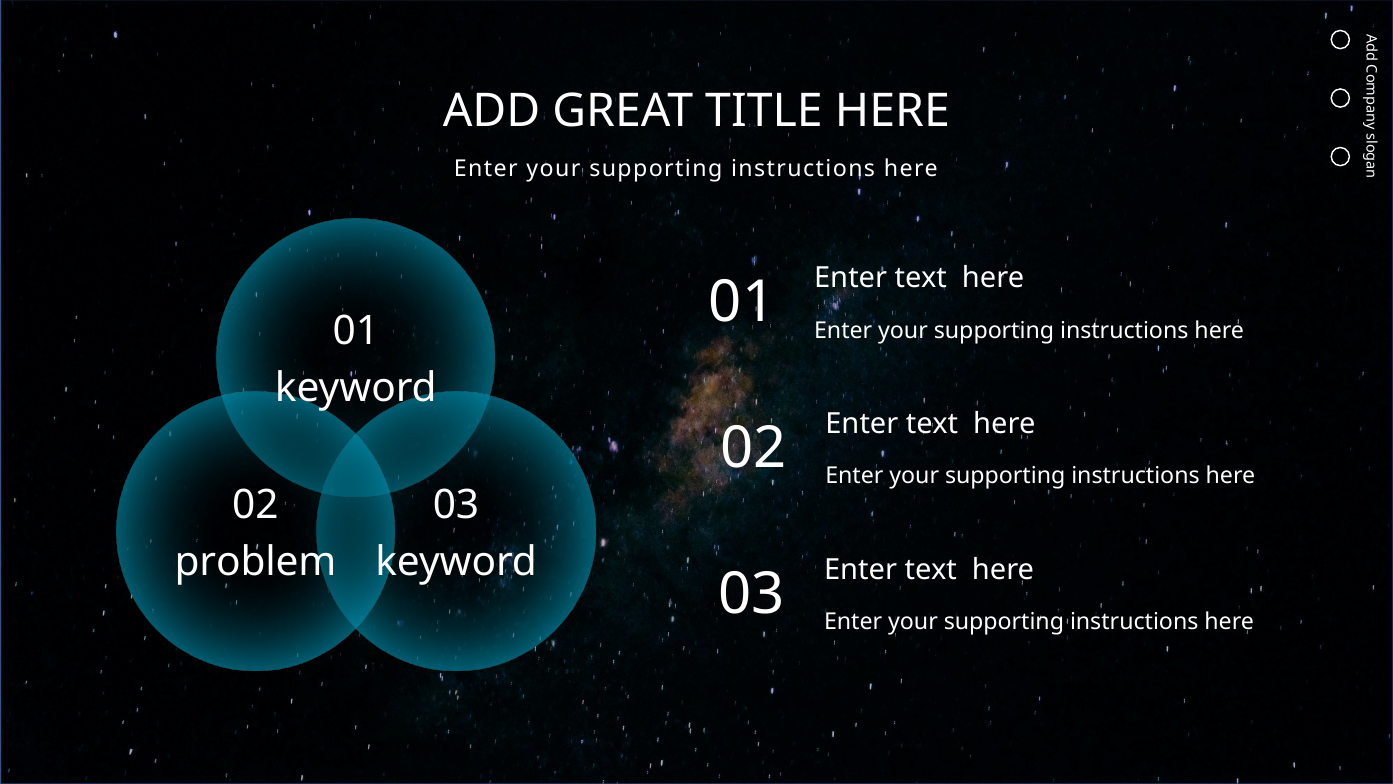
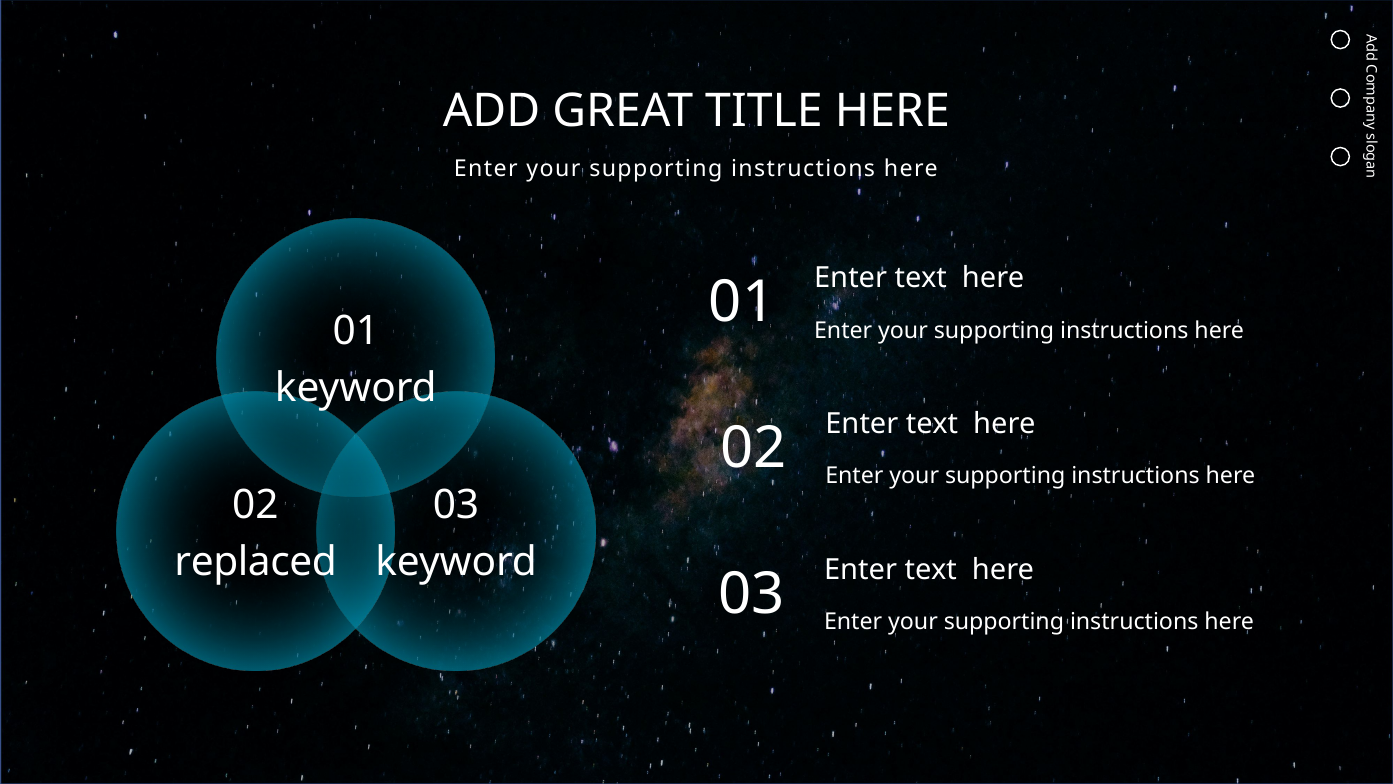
problem: problem -> replaced
